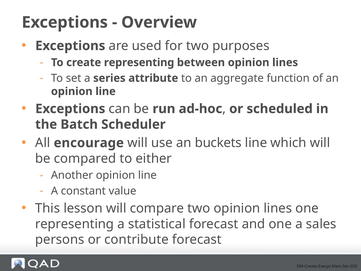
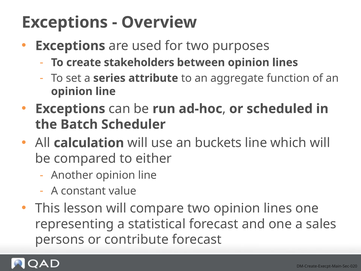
create representing: representing -> stakeholders
encourage: encourage -> calculation
